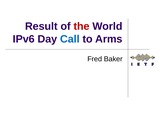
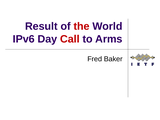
Call colour: blue -> red
